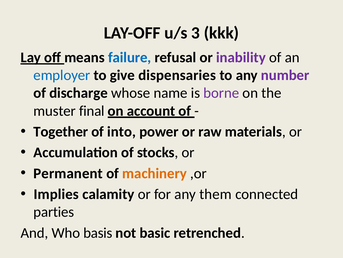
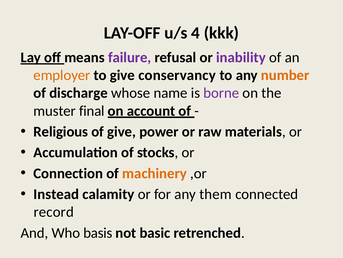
3: 3 -> 4
failure colour: blue -> purple
employer colour: blue -> orange
dispensaries: dispensaries -> conservancy
number colour: purple -> orange
Together: Together -> Religious
of into: into -> give
Permanent: Permanent -> Connection
Implies: Implies -> Instead
parties: parties -> record
